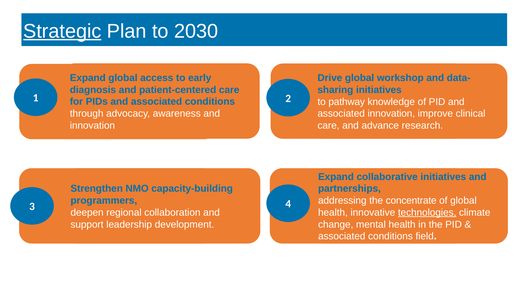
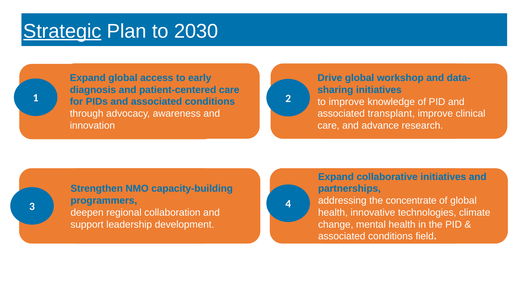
to pathway: pathway -> improve
associated innovation: innovation -> transplant
technologies underline: present -> none
